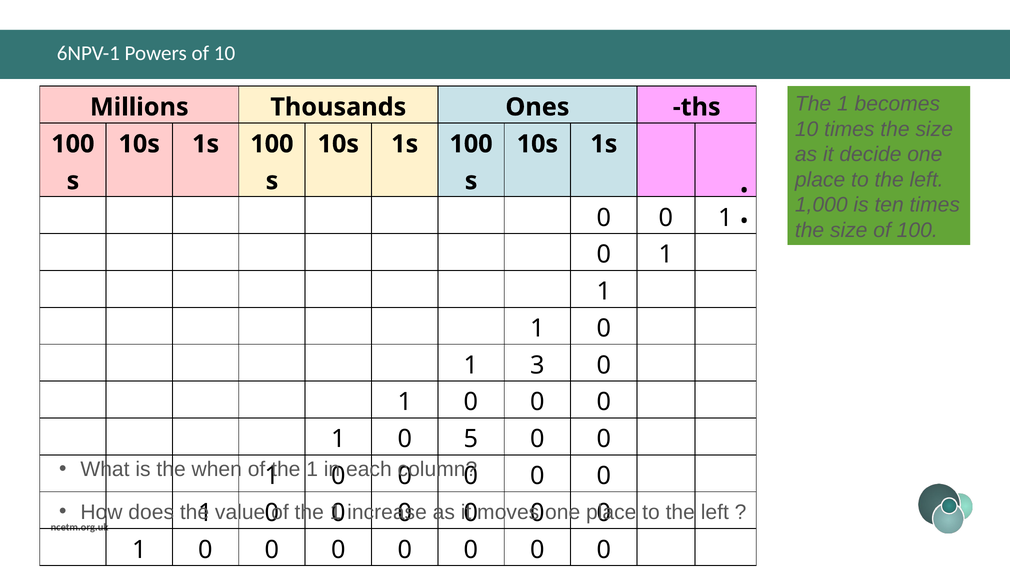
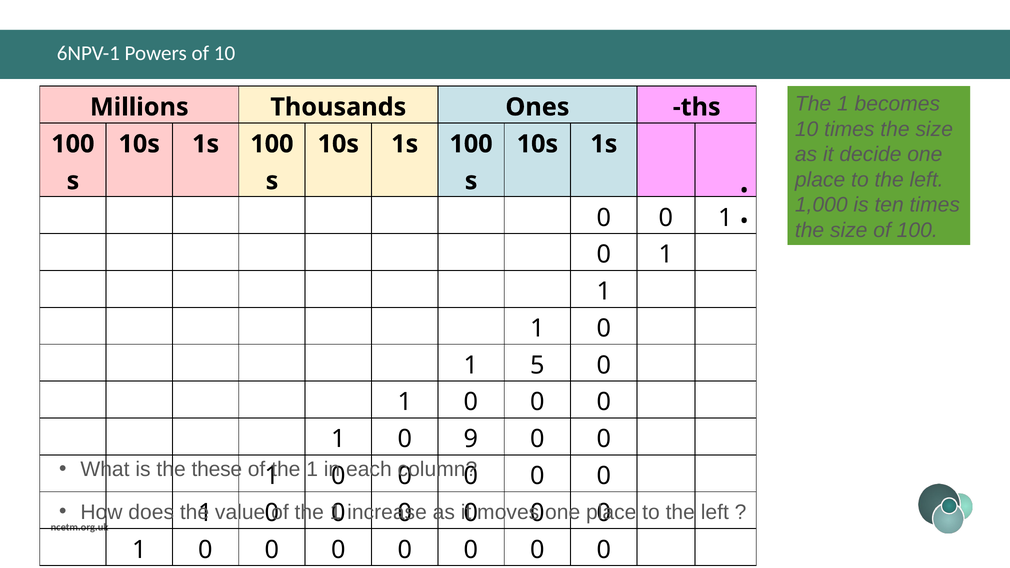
3: 3 -> 5
5: 5 -> 9
when: when -> these
